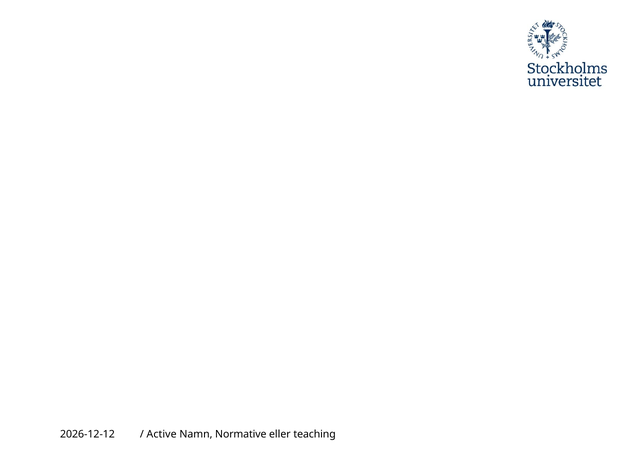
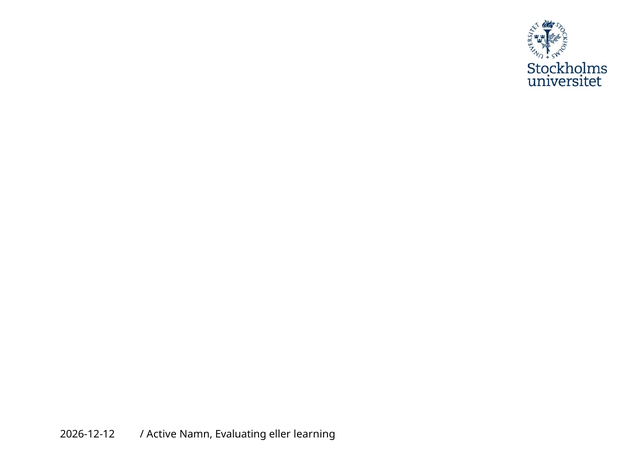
Normative: Normative -> Evaluating
teaching: teaching -> learning
